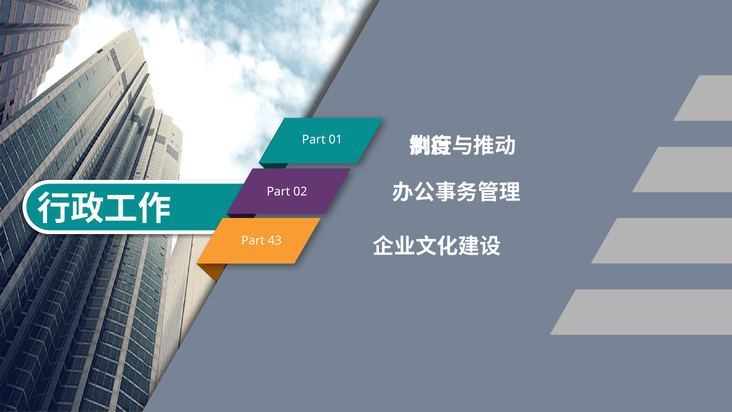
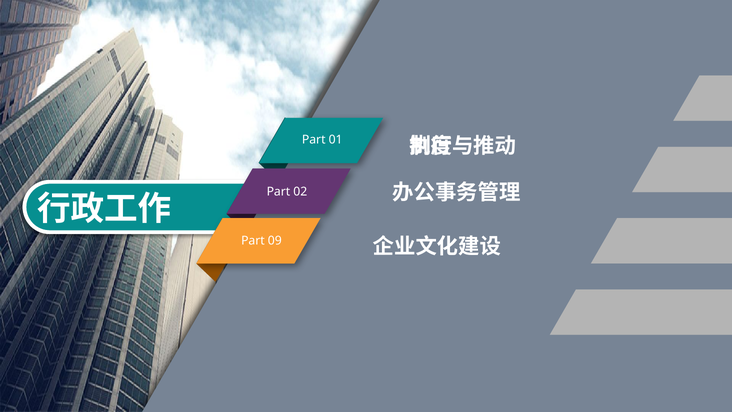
43: 43 -> 09
